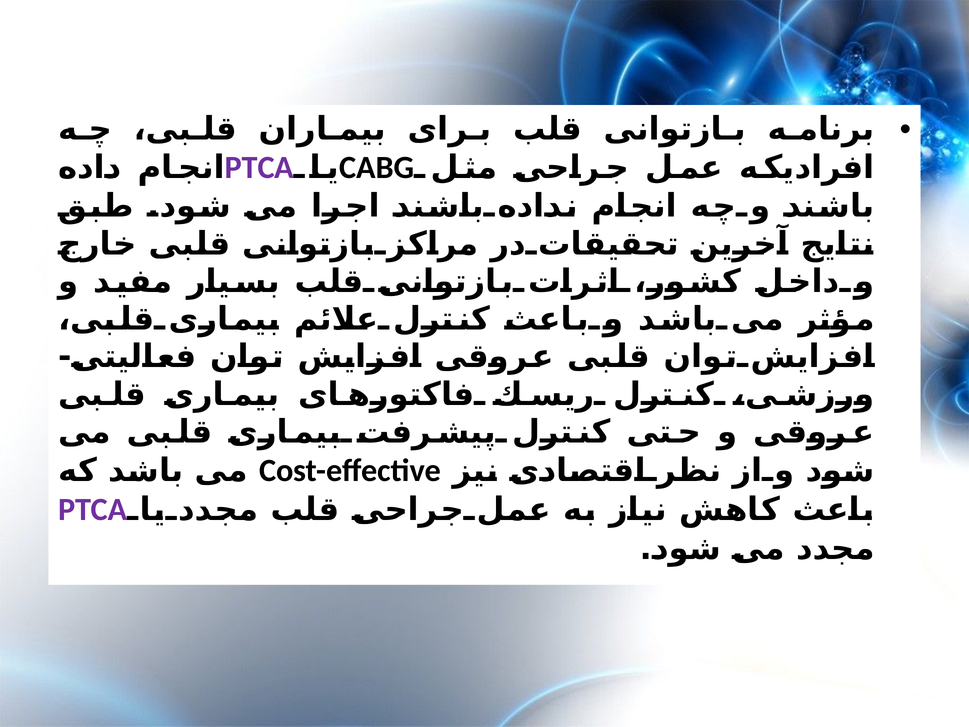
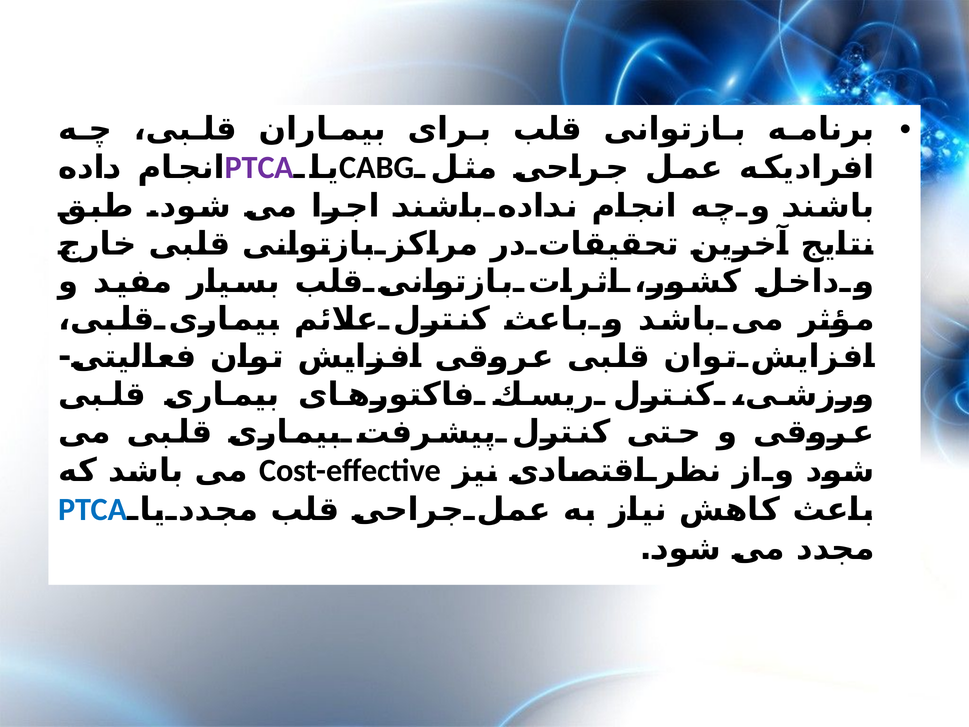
PTCA at (93, 510) colour: purple -> blue
